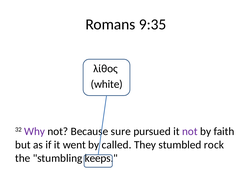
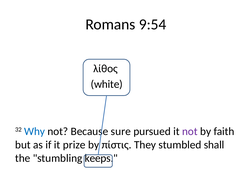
9:35: 9:35 -> 9:54
Why colour: purple -> blue
went: went -> prize
called: called -> πίστις
rock: rock -> shall
